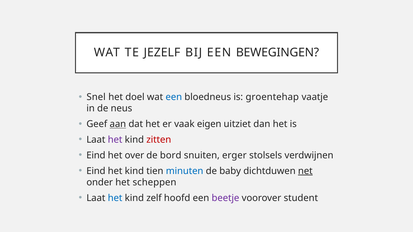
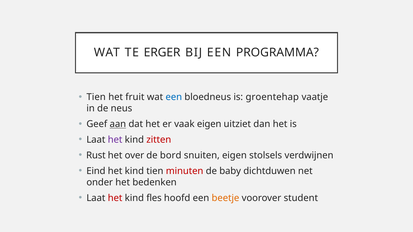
JEZELF: JEZELF -> ERGER
BEWEGINGEN: BEWEGINGEN -> PROGRAMMA
Snel at (96, 97): Snel -> Tien
doel: doel -> fruit
Eind at (96, 156): Eind -> Rust
snuiten erger: erger -> eigen
minuten colour: blue -> red
net underline: present -> none
scheppen: scheppen -> bedenken
het at (115, 198) colour: blue -> red
zelf: zelf -> fles
beetje colour: purple -> orange
